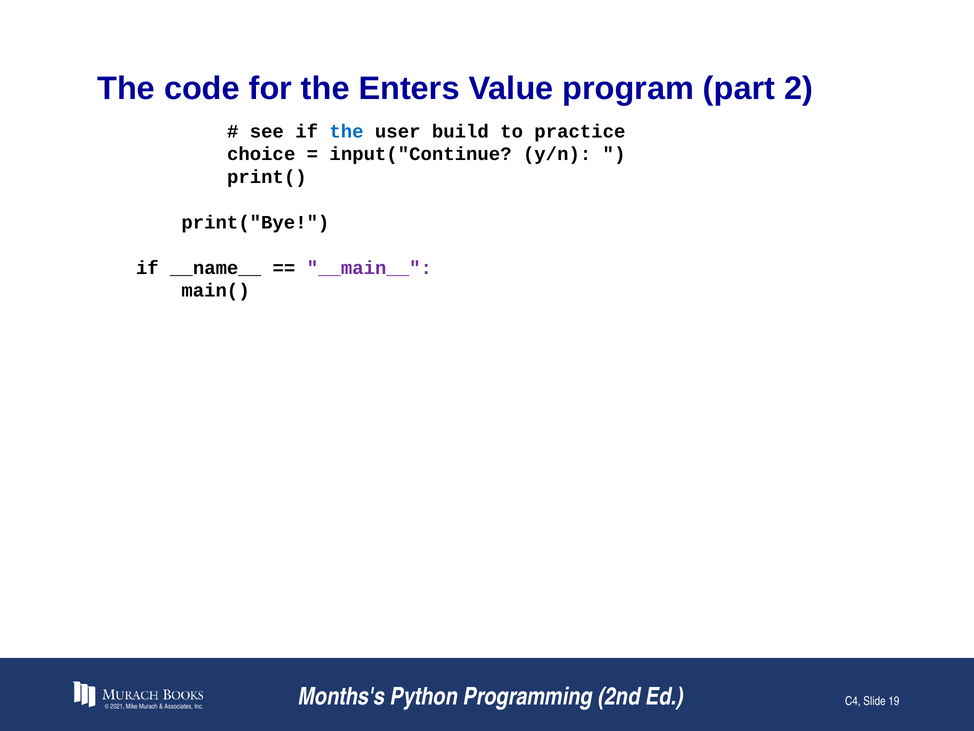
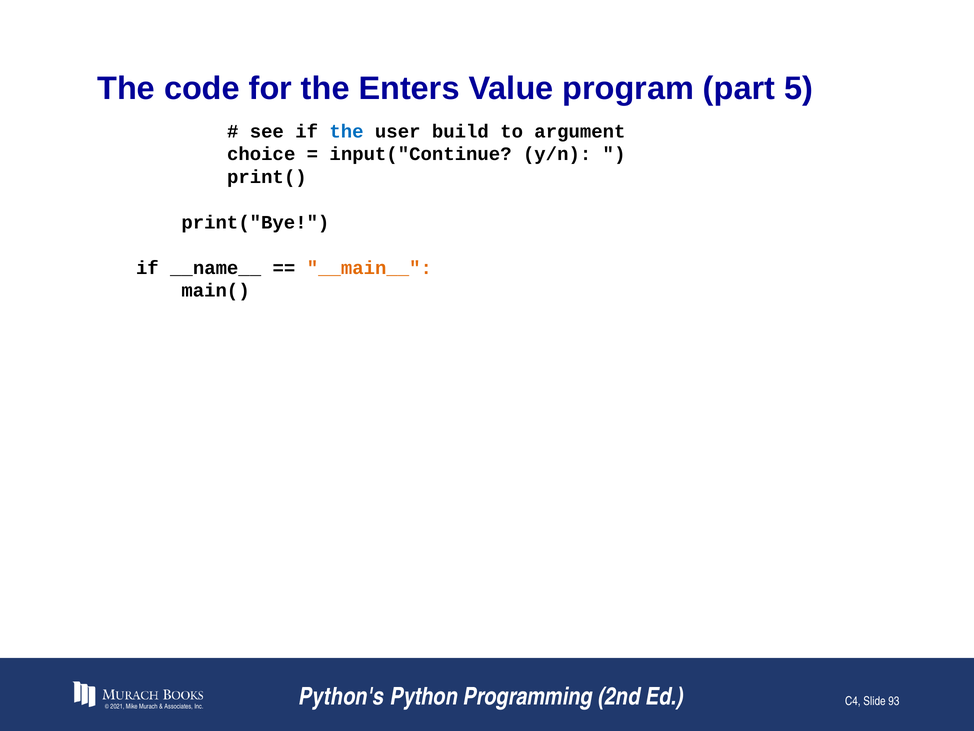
2: 2 -> 5
practice: practice -> argument
__main__ colour: purple -> orange
Months's: Months's -> Python's
19: 19 -> 93
